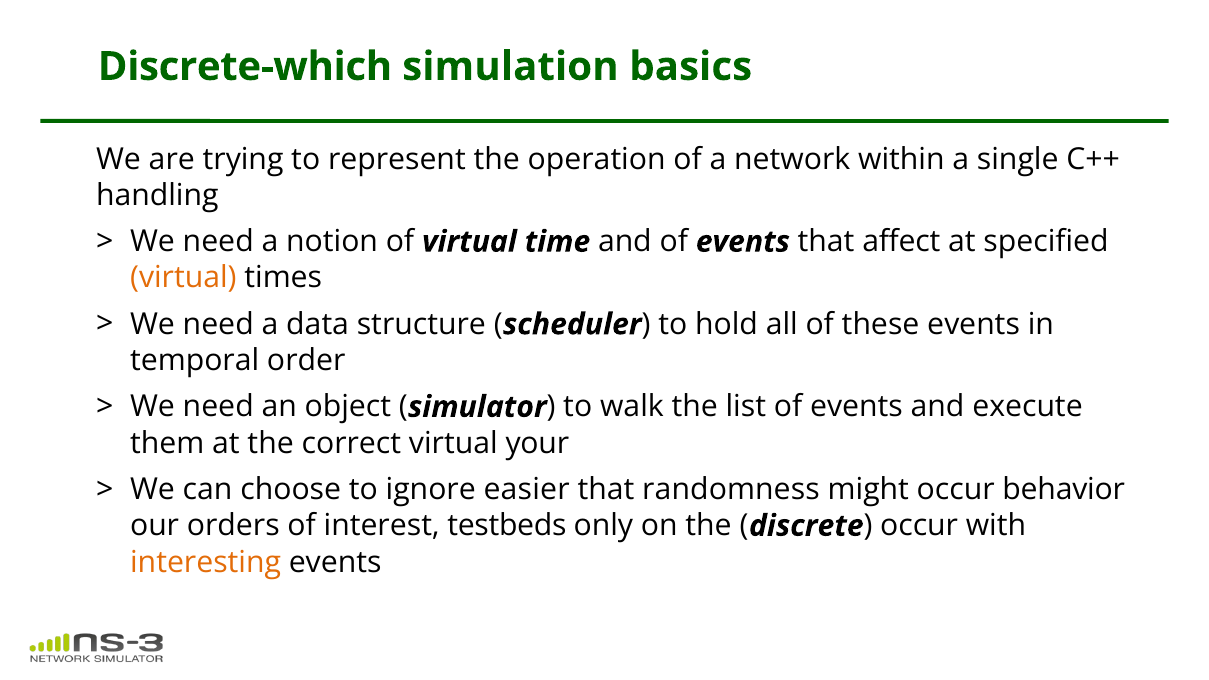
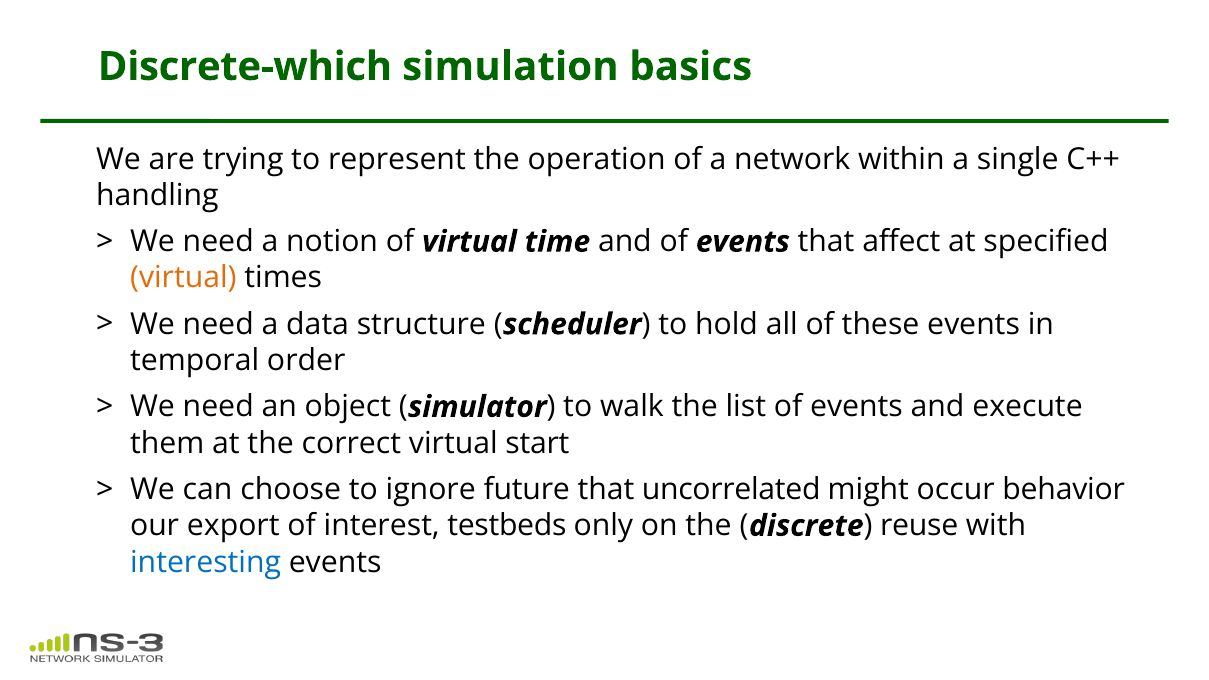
your: your -> start
easier: easier -> future
randomness: randomness -> uncorrelated
orders: orders -> export
discrete occur: occur -> reuse
interesting colour: orange -> blue
